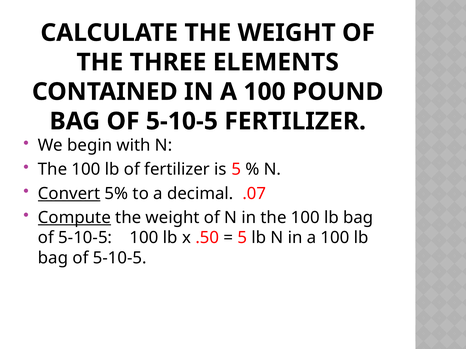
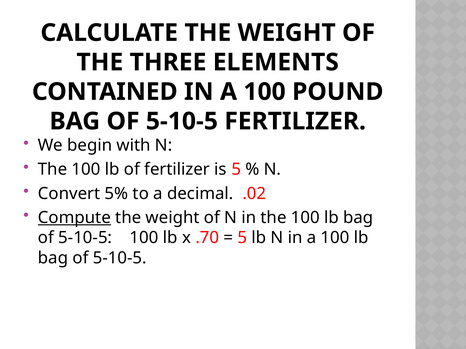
Convert underline: present -> none
.07: .07 -> .02
.50: .50 -> .70
